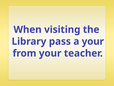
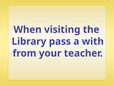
a your: your -> with
